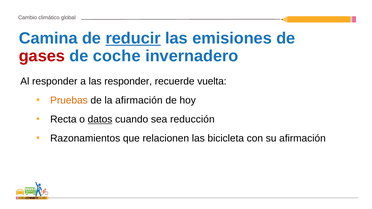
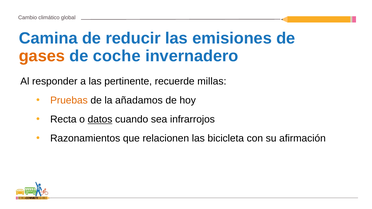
reducir underline: present -> none
gases colour: red -> orange
las responder: responder -> pertinente
vuelta: vuelta -> millas
la afirmación: afirmación -> añadamos
reducción: reducción -> infrarrojos
